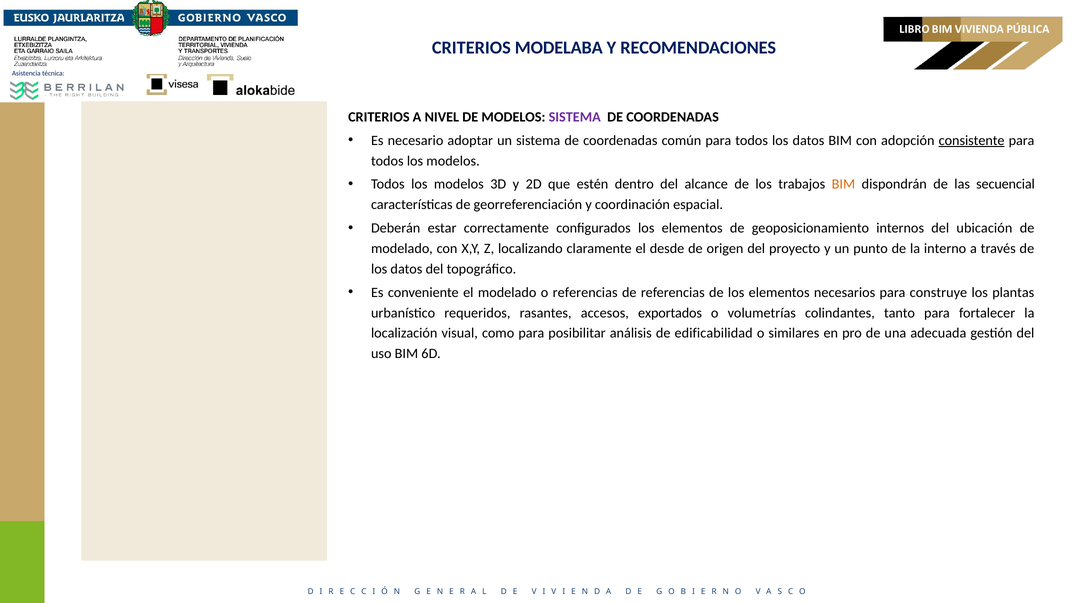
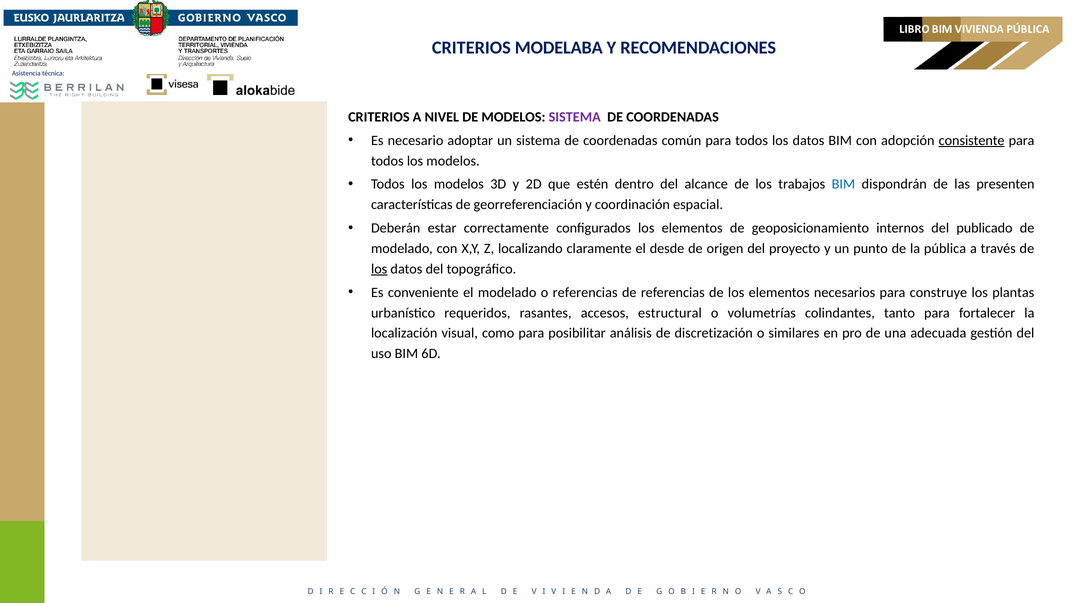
BIM at (843, 184) colour: orange -> blue
secuencial: secuencial -> presenten
ubicación: ubicación -> publicado
interno: interno -> pública
los at (379, 269) underline: none -> present
exportados: exportados -> estructural
edificabilidad: edificabilidad -> discretización
